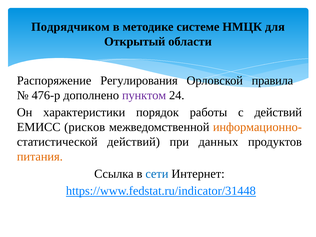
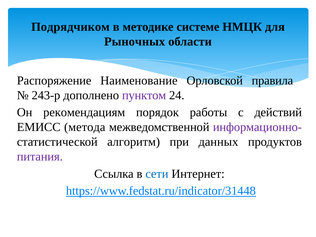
Открытый: Открытый -> Рыночных
Регулирования: Регулирования -> Наименование
476-р: 476-р -> 243-р
характеристики: характеристики -> рекомендациям
рисков: рисков -> метода
информационно- colour: orange -> purple
статистической действий: действий -> алгоритм
питания colour: orange -> purple
